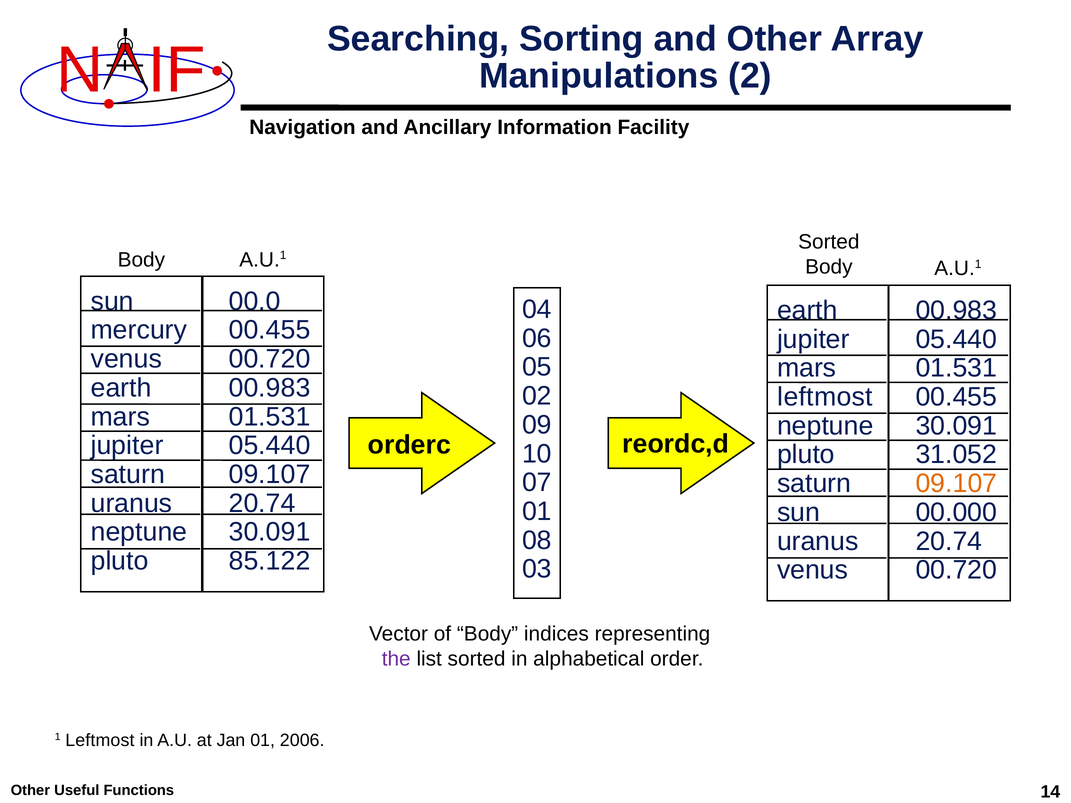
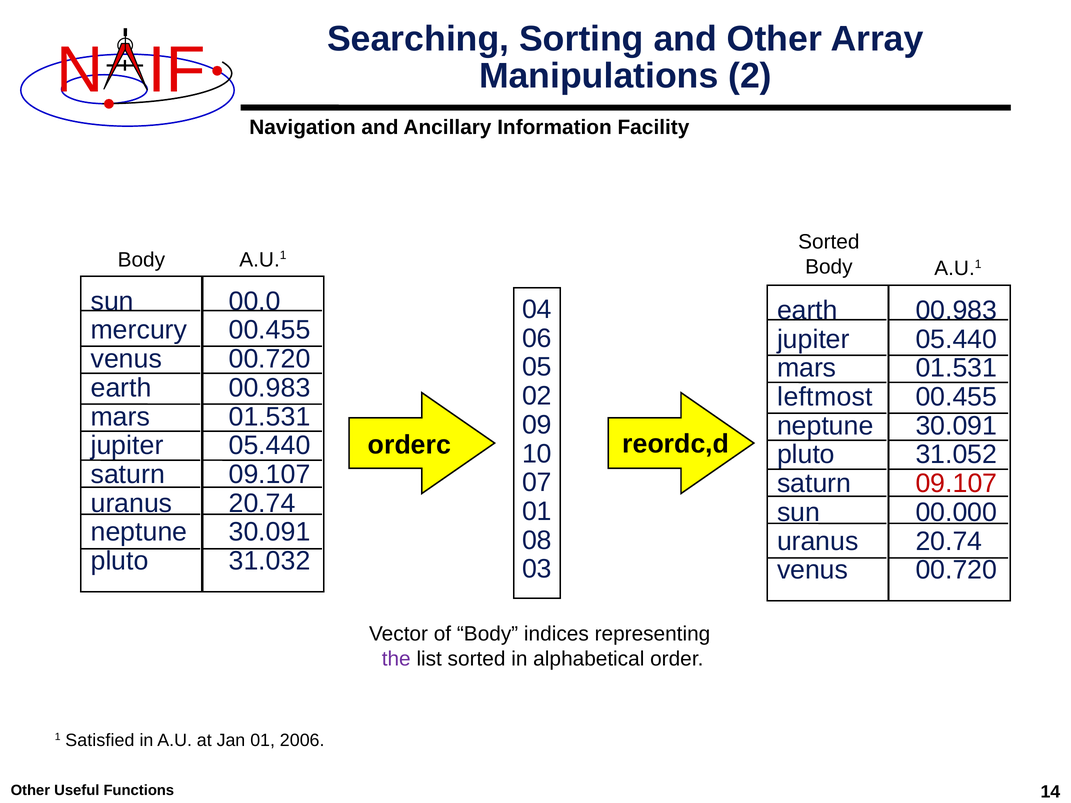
09.107 at (956, 484) colour: orange -> red
85.122: 85.122 -> 31.032
1 Leftmost: Leftmost -> Satisfied
